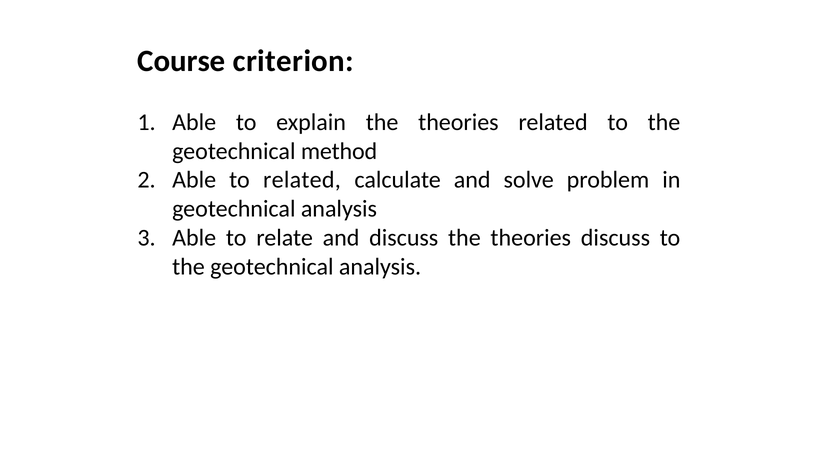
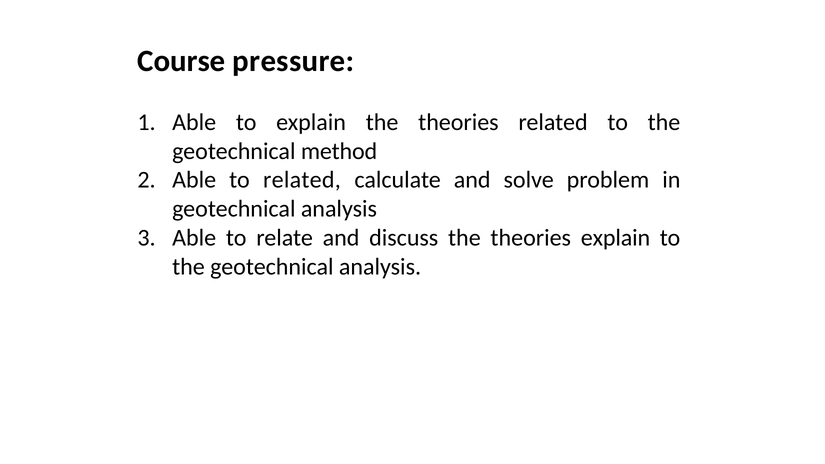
criterion: criterion -> pressure
theories discuss: discuss -> explain
